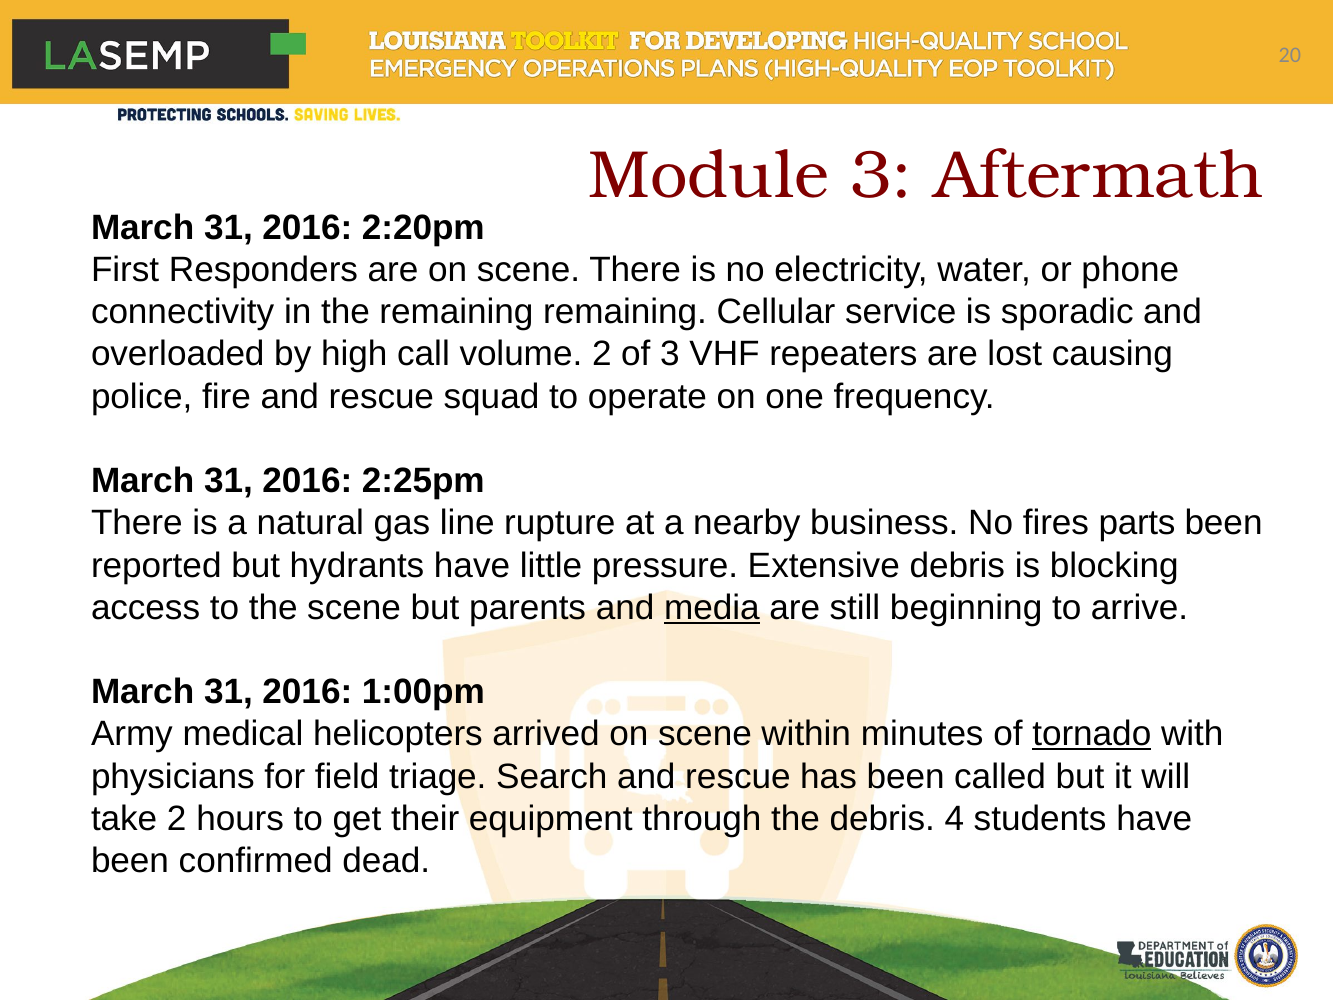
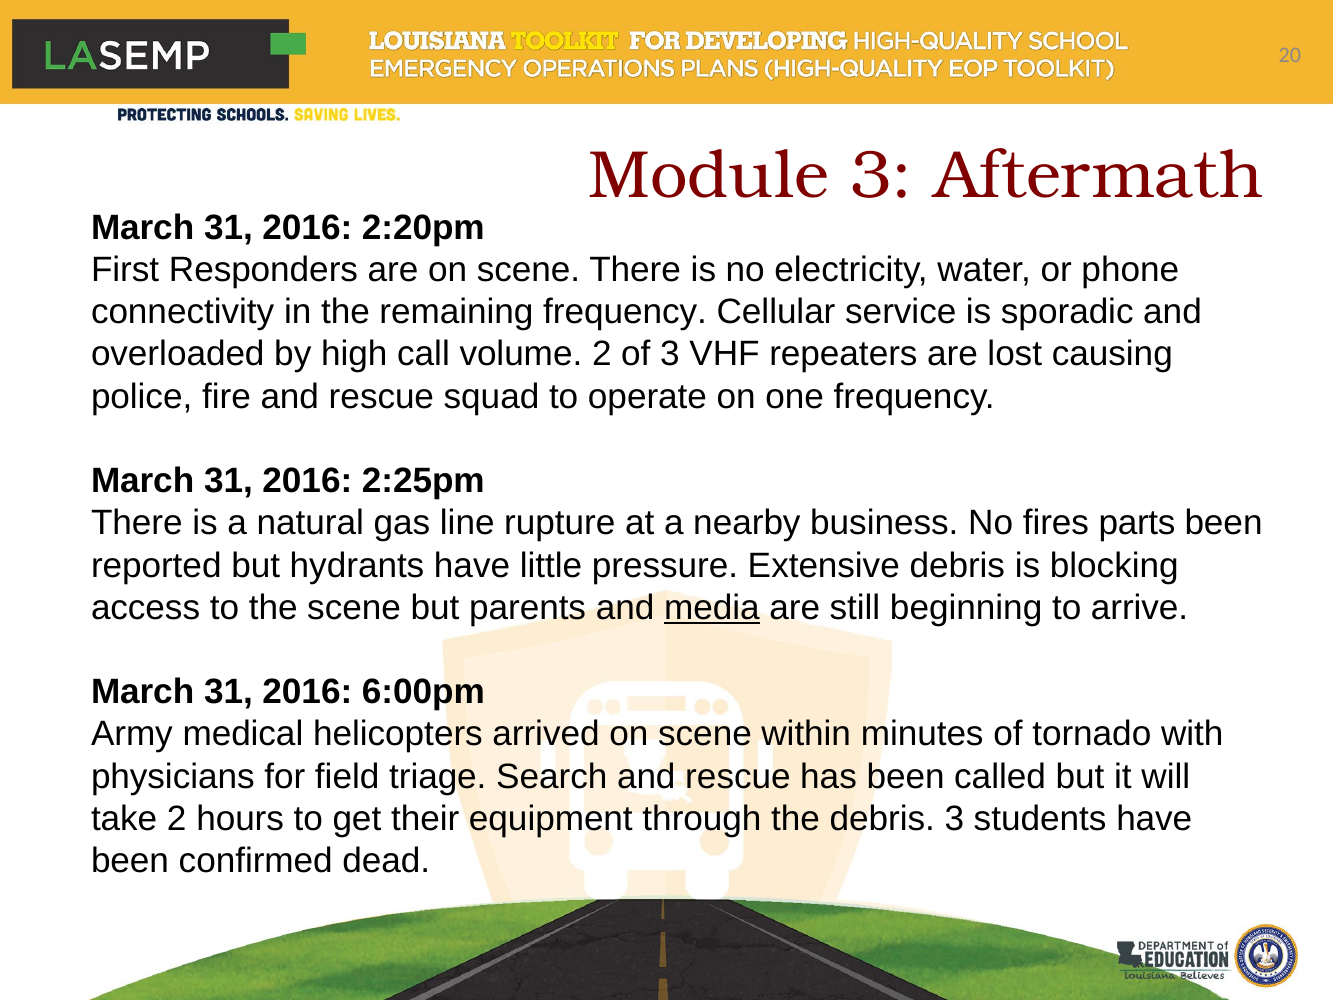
remaining remaining: remaining -> frequency
1:00pm: 1:00pm -> 6:00pm
tornado underline: present -> none
debris 4: 4 -> 3
